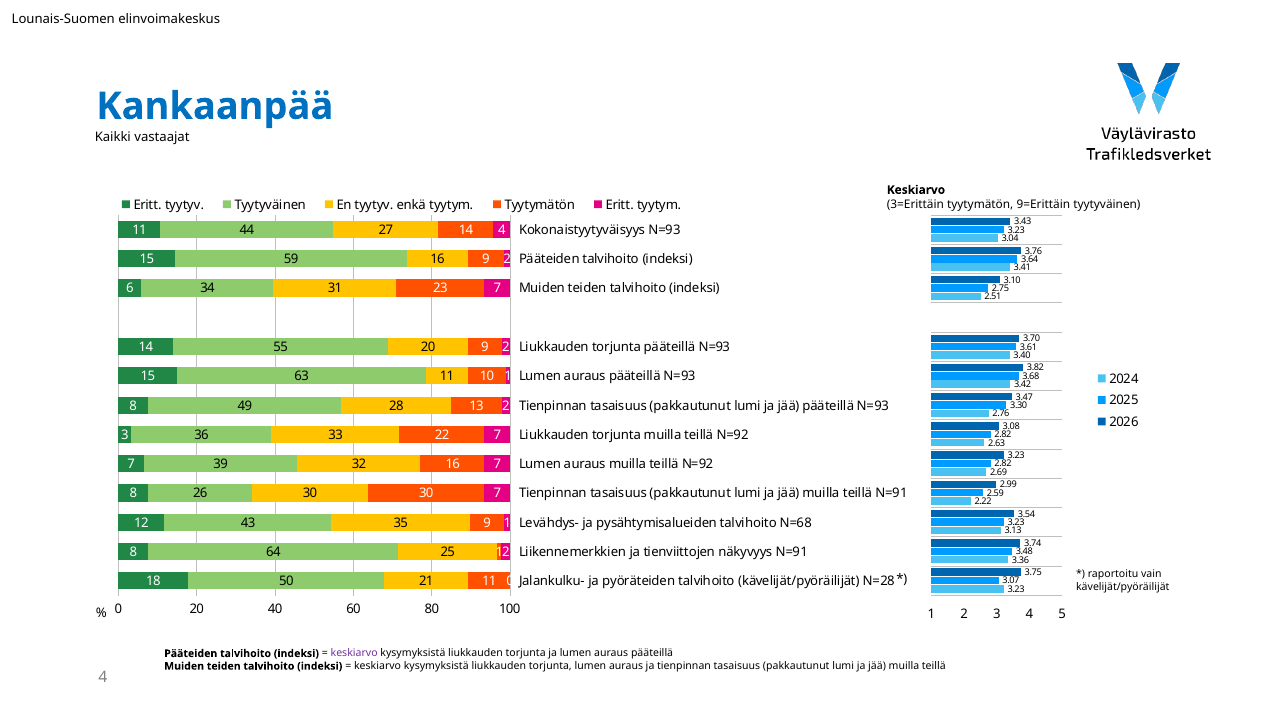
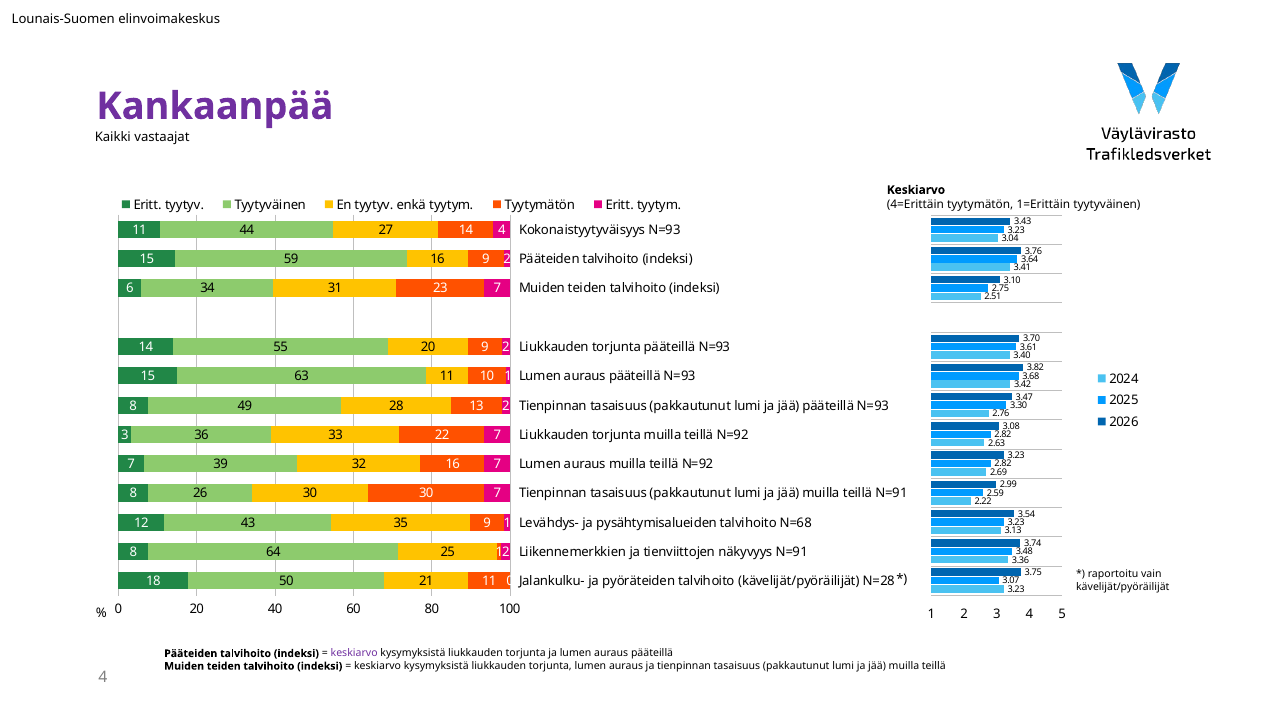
Kankaanpää colour: blue -> purple
3=Erittäin: 3=Erittäin -> 4=Erittäin
9=Erittäin: 9=Erittäin -> 1=Erittäin
